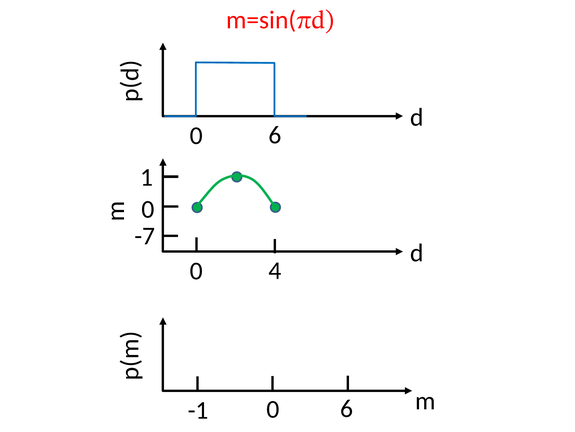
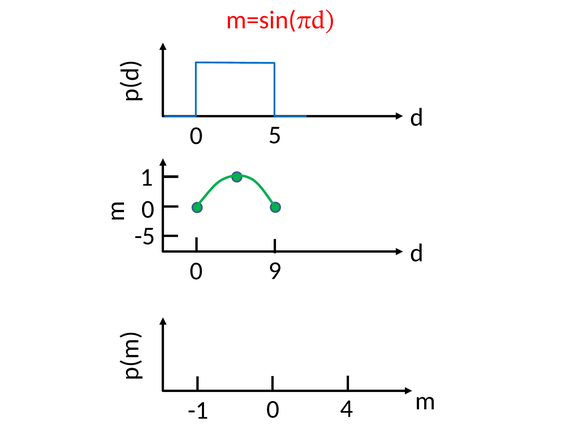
0 6: 6 -> 5
-7: -7 -> -5
4: 4 -> 9
-1 6: 6 -> 4
